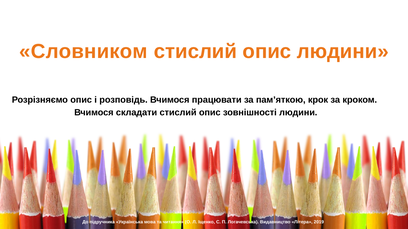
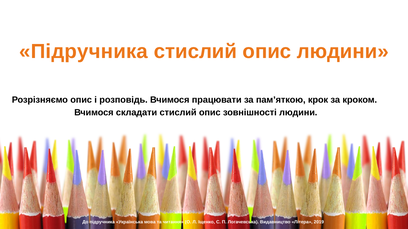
Словником at (84, 52): Словником -> Підручника
